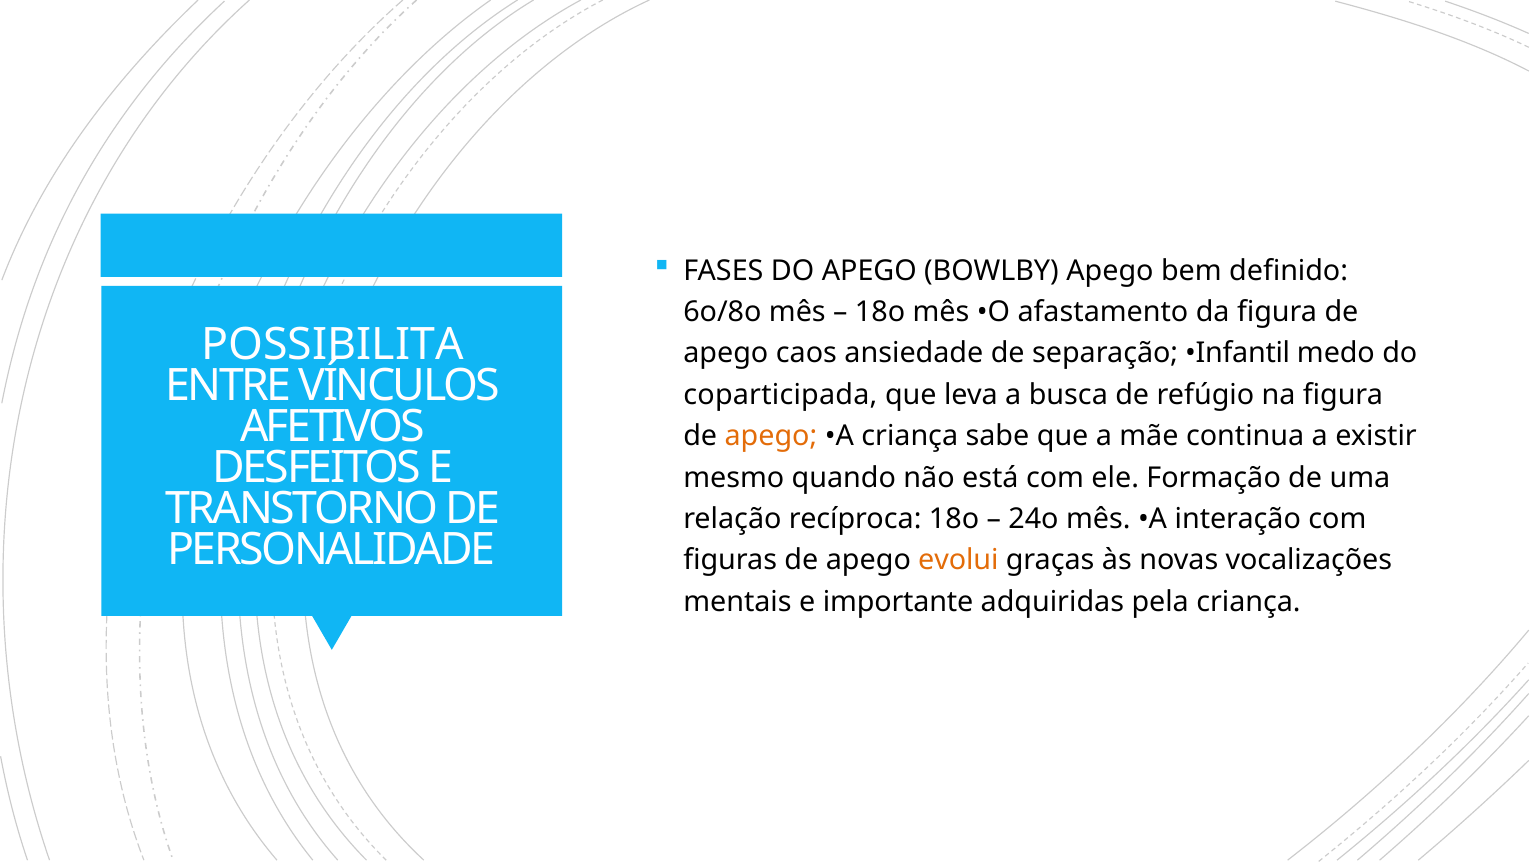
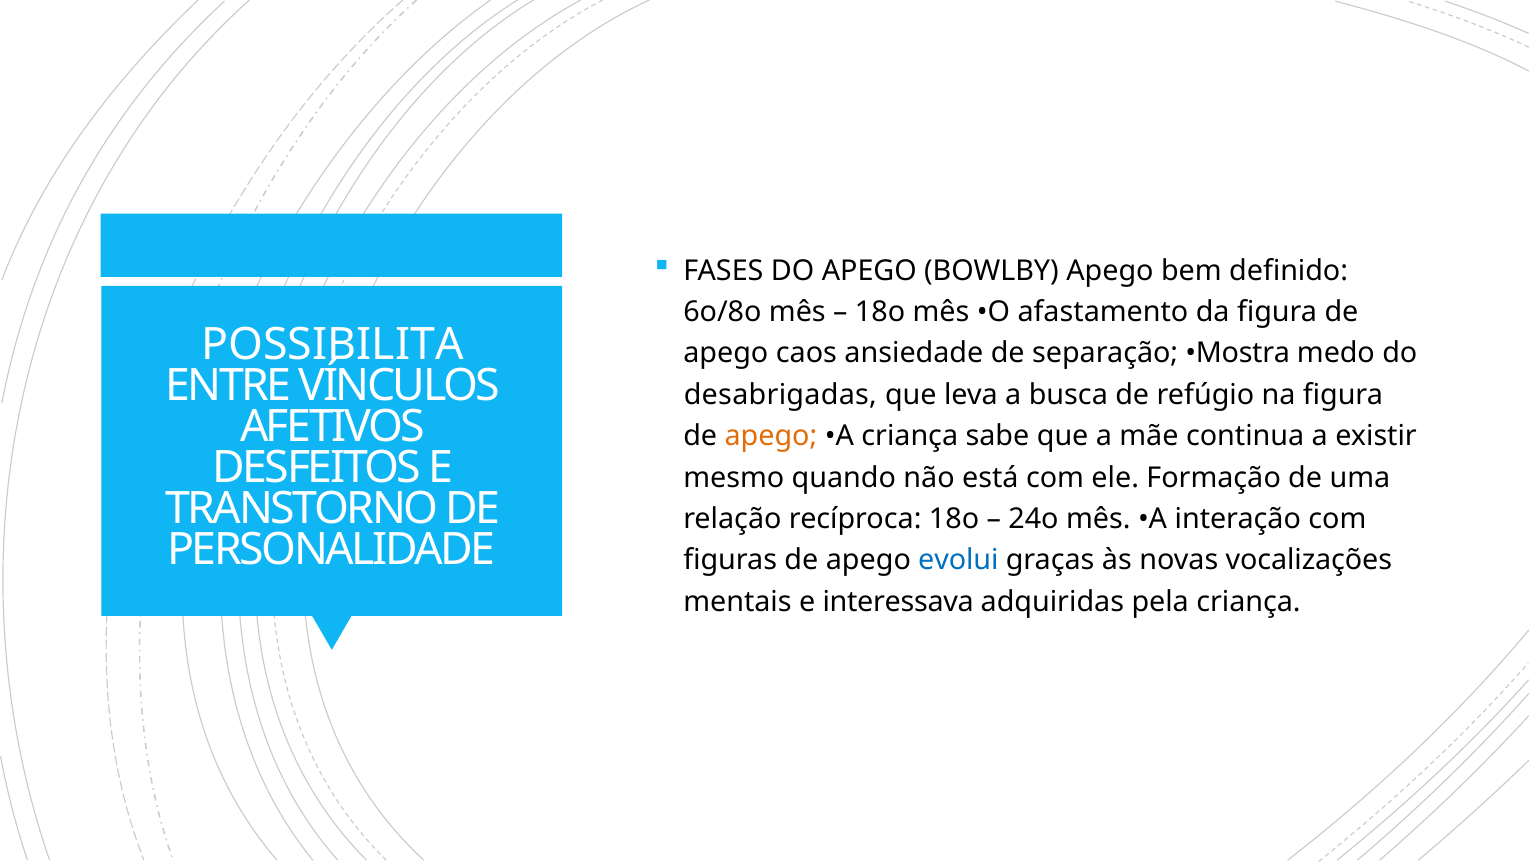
Infantil: Infantil -> Mostra
coparticipada: coparticipada -> desabrigadas
evolui colour: orange -> blue
importante: importante -> interessava
